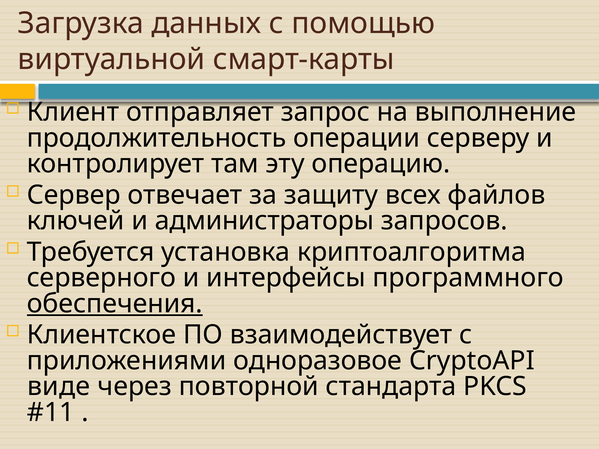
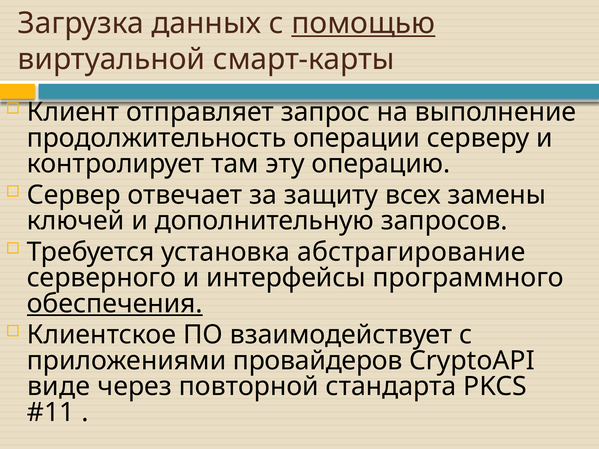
помощью underline: none -> present
файлов: файлов -> замены
администраторы: администраторы -> дополнительную
криптоалгоритма: криптоалгоритма -> абстрагирование
одноразовое: одноразовое -> провайдеров
